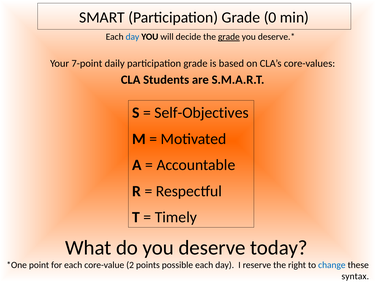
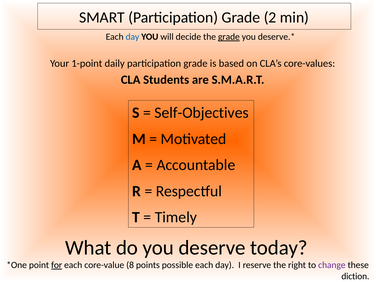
0: 0 -> 2
7-point: 7-point -> 1-point
for underline: none -> present
2: 2 -> 8
change colour: blue -> purple
syntax: syntax -> diction
